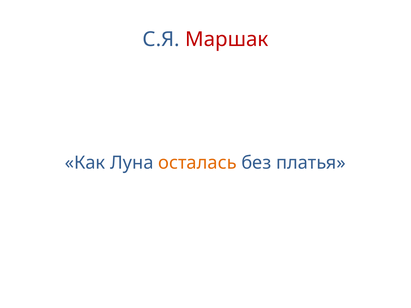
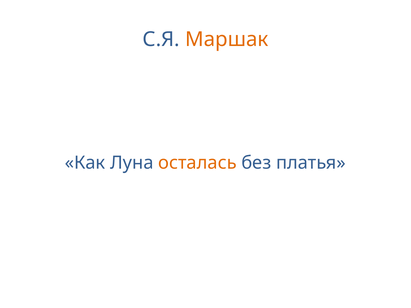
Маршак colour: red -> orange
